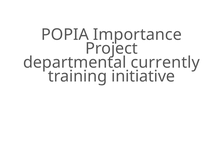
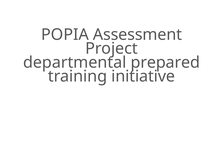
Importance: Importance -> Assessment
currently: currently -> prepared
